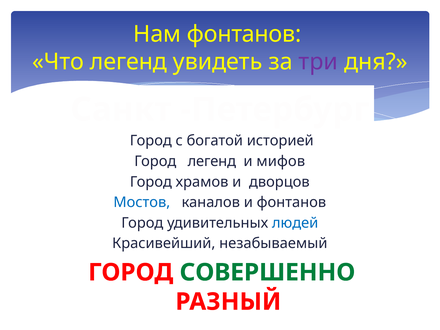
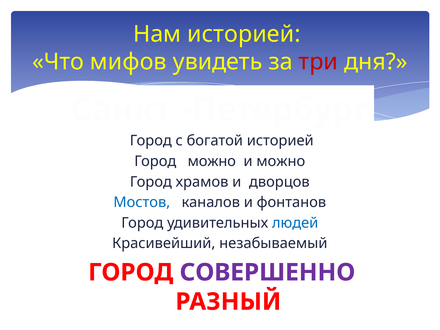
Нам фонтанов: фонтанов -> историей
Что легенд: легенд -> мифов
три colour: purple -> red
Город легенд: легенд -> можно
и мифов: мифов -> можно
СОВЕРШЕННО colour: green -> purple
